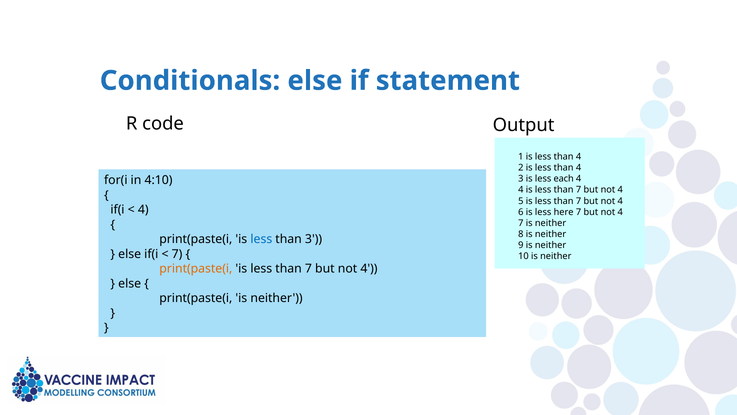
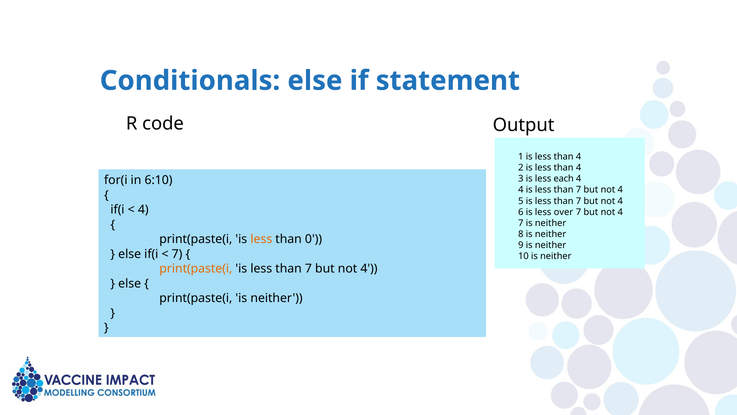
4:10: 4:10 -> 6:10
here: here -> over
less at (261, 239) colour: blue -> orange
than 3: 3 -> 0
